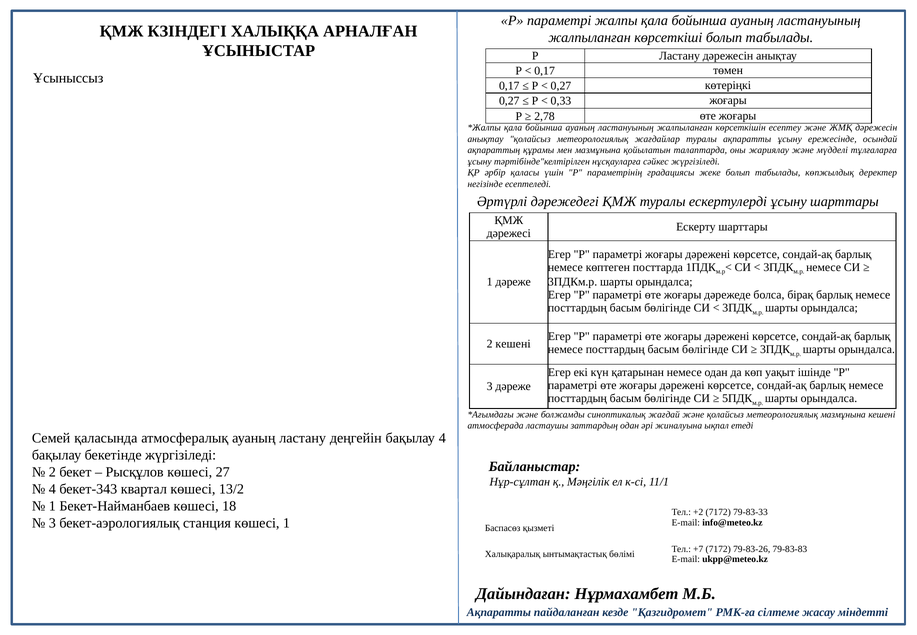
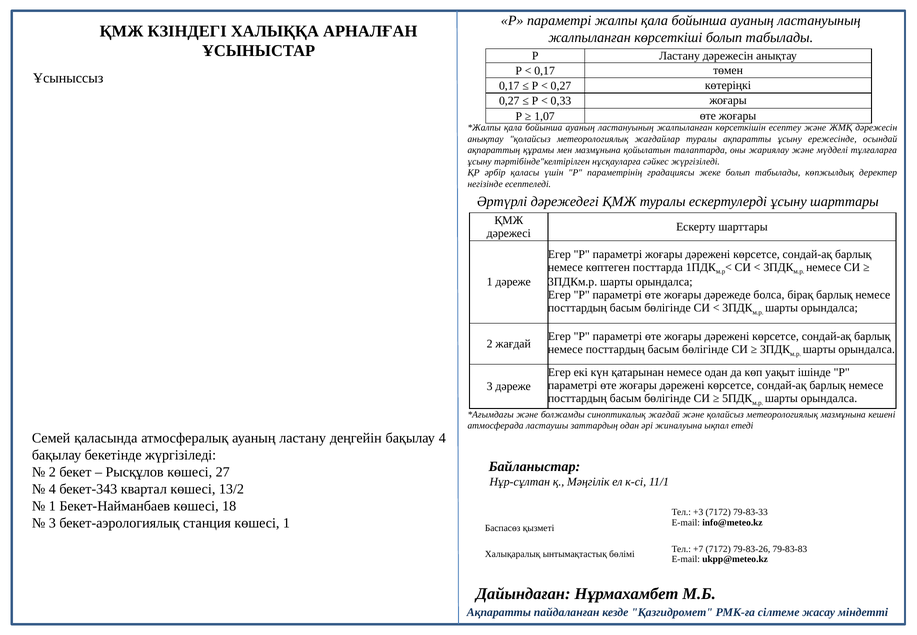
2,78: 2,78 -> 1,07
2 кешені: кешені -> жағдай
+2: +2 -> +3
